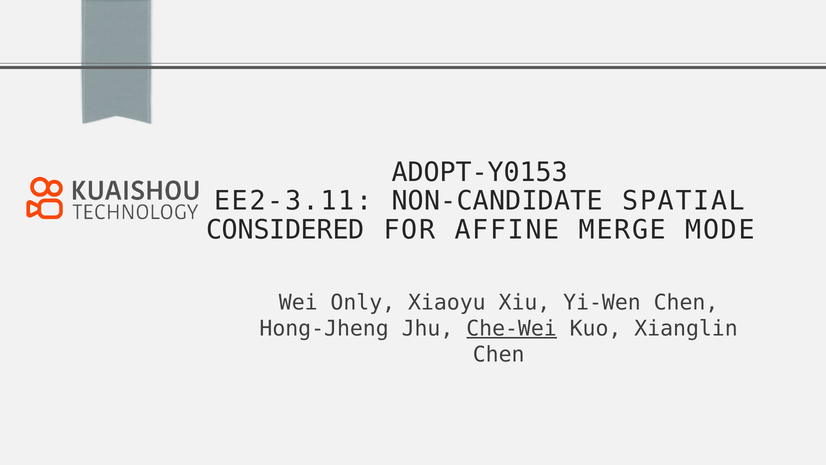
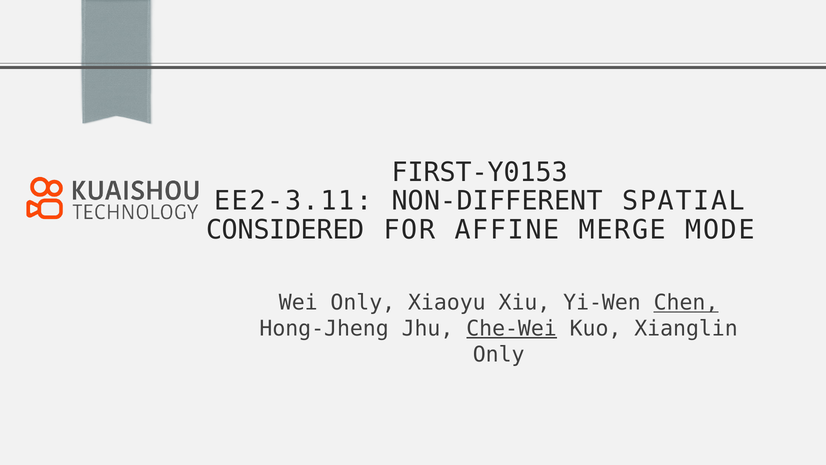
ADOPT-Y0153: ADOPT-Y0153 -> FIRST-Y0153
NON-CANDIDATE: NON-CANDIDATE -> NON-DIFFERENT
Chen at (686, 303) underline: none -> present
Chen at (499, 354): Chen -> Only
